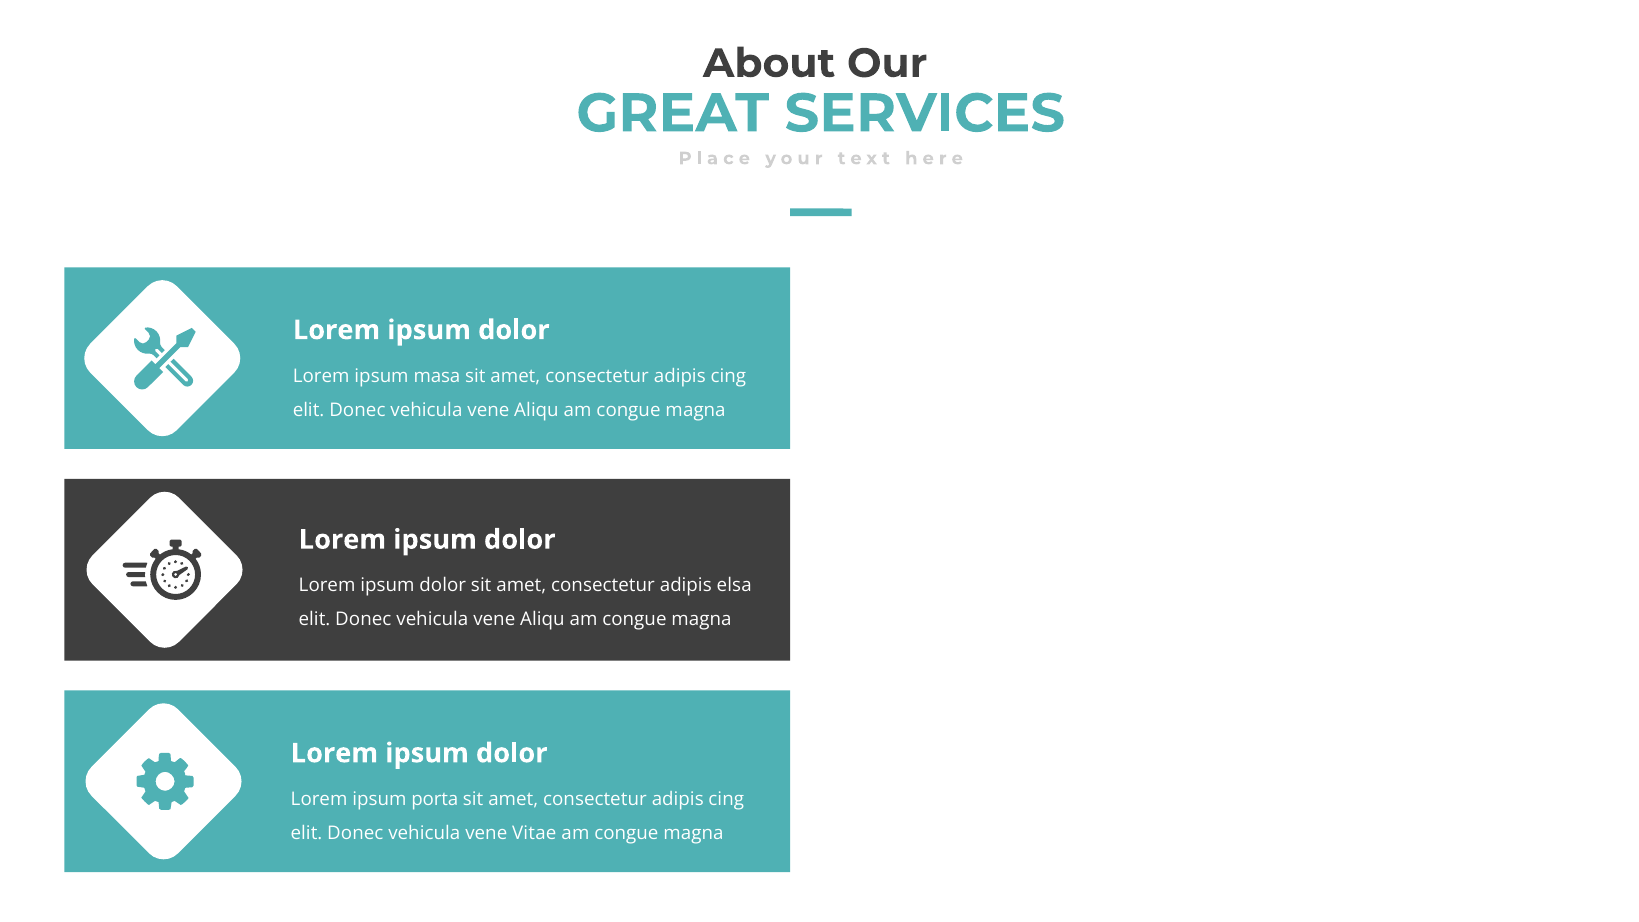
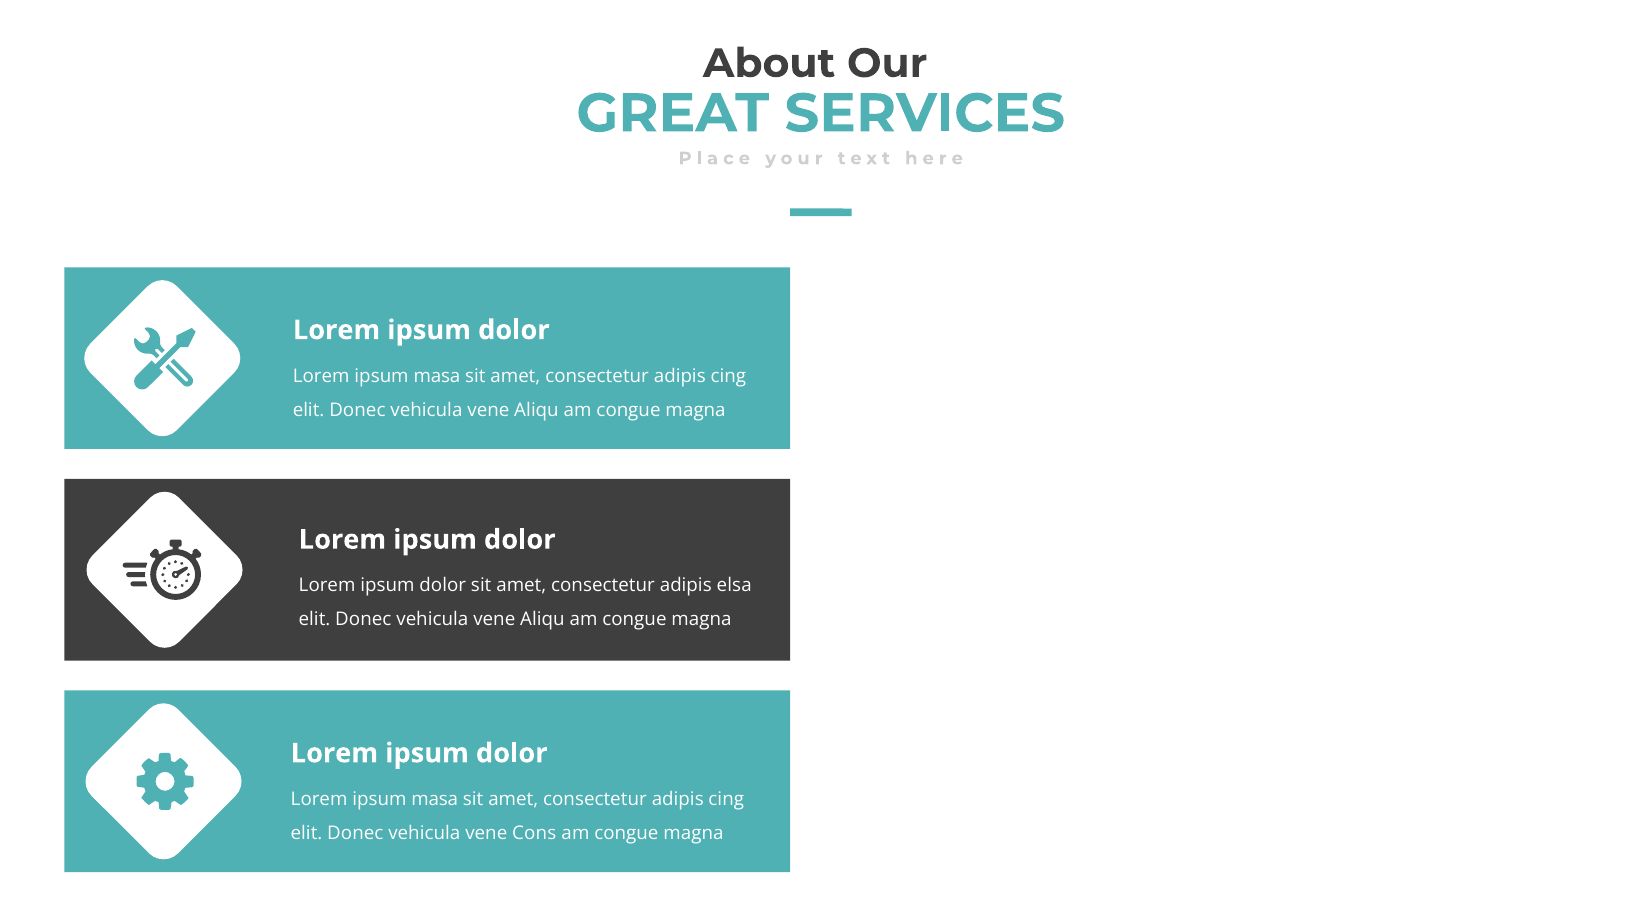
porta at (435, 799): porta -> masa
Vitae: Vitae -> Cons
